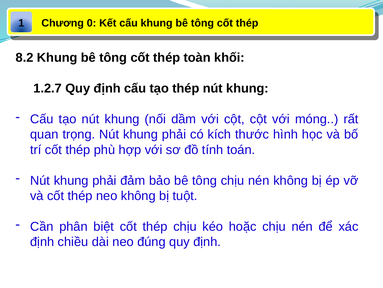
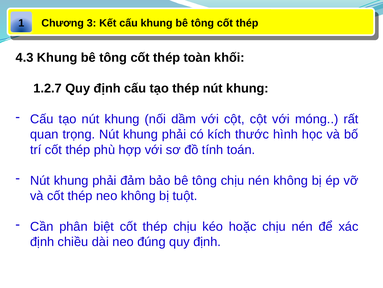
0: 0 -> 3
8.2: 8.2 -> 4.3
